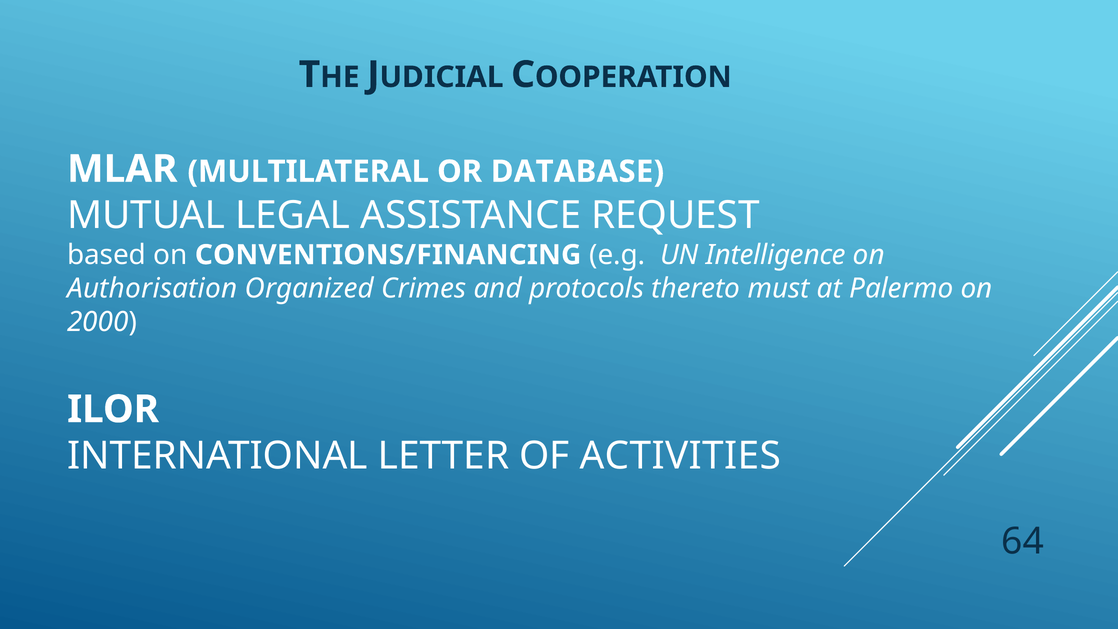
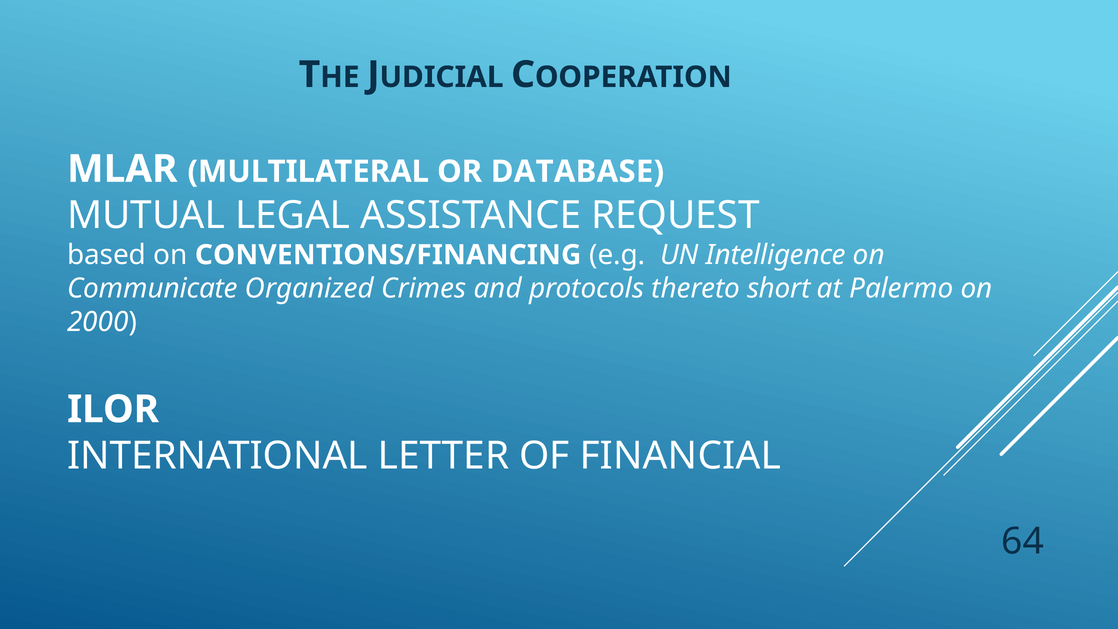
Authorisation: Authorisation -> Communicate
must: must -> short
ACTIVITIES: ACTIVITIES -> FINANCIAL
